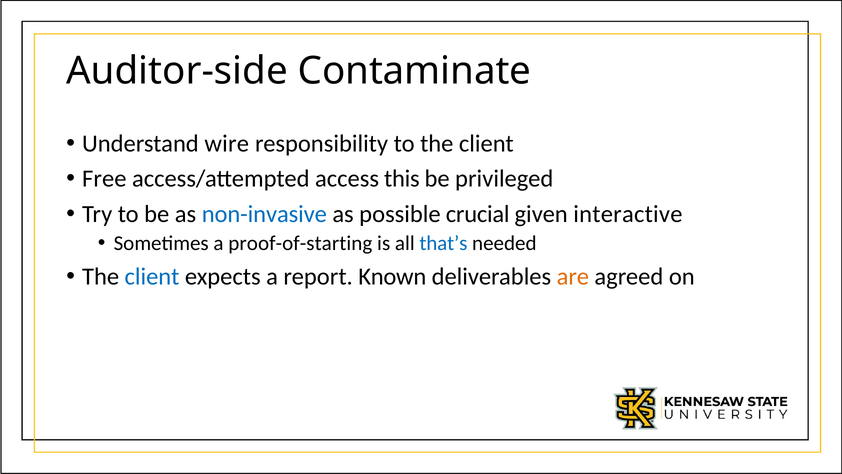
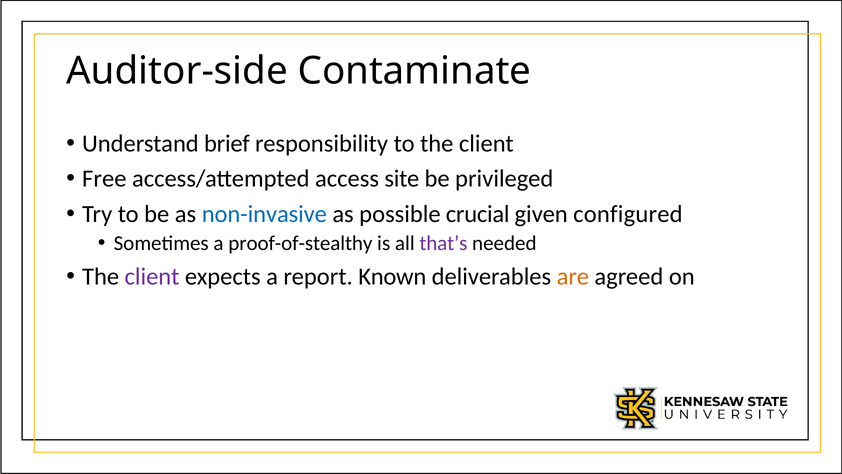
wire: wire -> brief
this: this -> site
interactive: interactive -> configured
proof-of-starting: proof-of-starting -> proof-of-stealthy
that’s colour: blue -> purple
client at (152, 276) colour: blue -> purple
